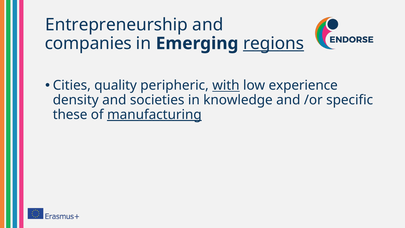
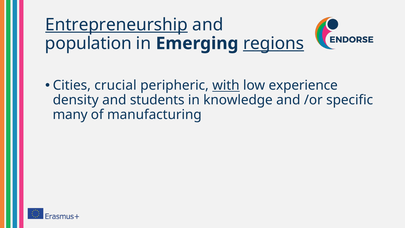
Entrepreneurship underline: none -> present
companies: companies -> population
quality: quality -> crucial
societies: societies -> students
these: these -> many
manufacturing underline: present -> none
